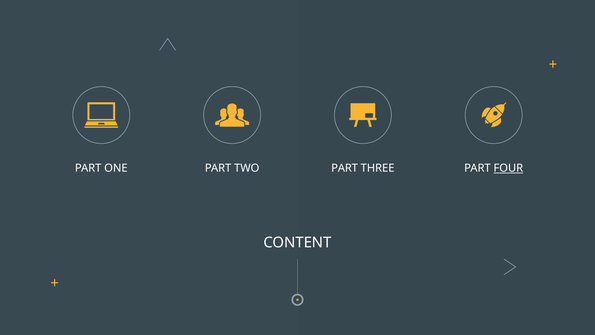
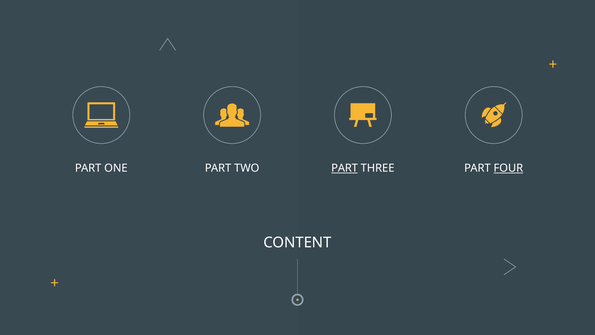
PART at (345, 168) underline: none -> present
